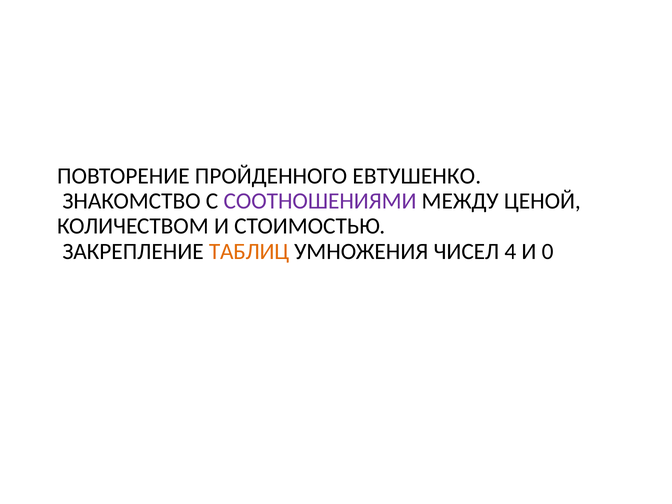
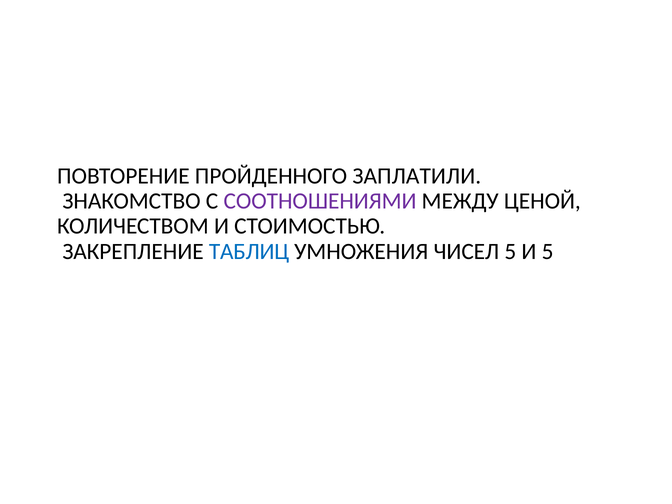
ЕВТУШЕНКО: ЕВТУШЕНКО -> ЗАПЛАТИЛИ
ТАБЛИЦ colour: orange -> blue
ЧИСЕЛ 4: 4 -> 5
И 0: 0 -> 5
